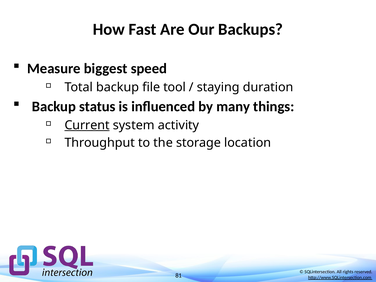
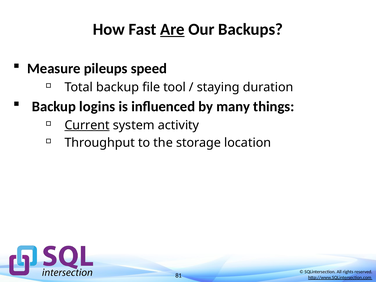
Are underline: none -> present
biggest: biggest -> pileups
status: status -> logins
